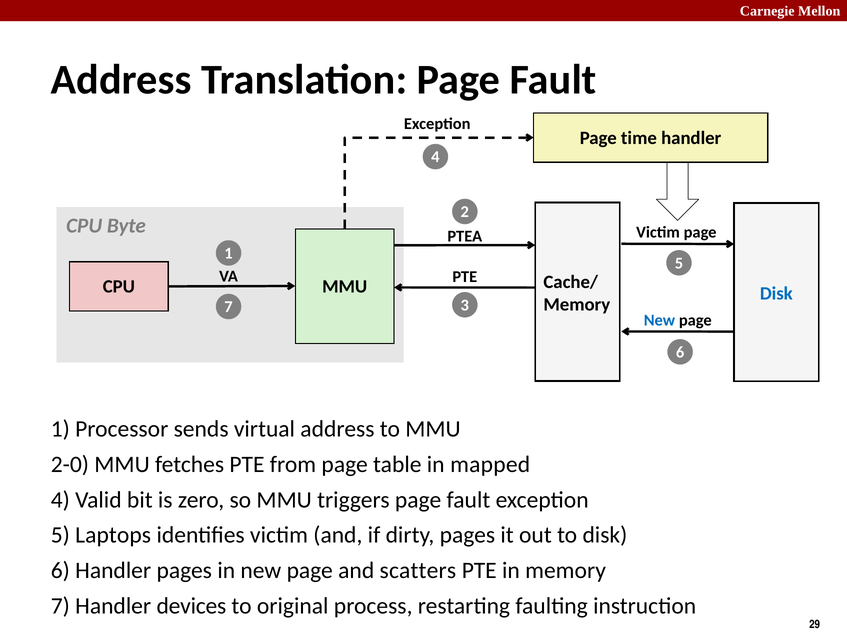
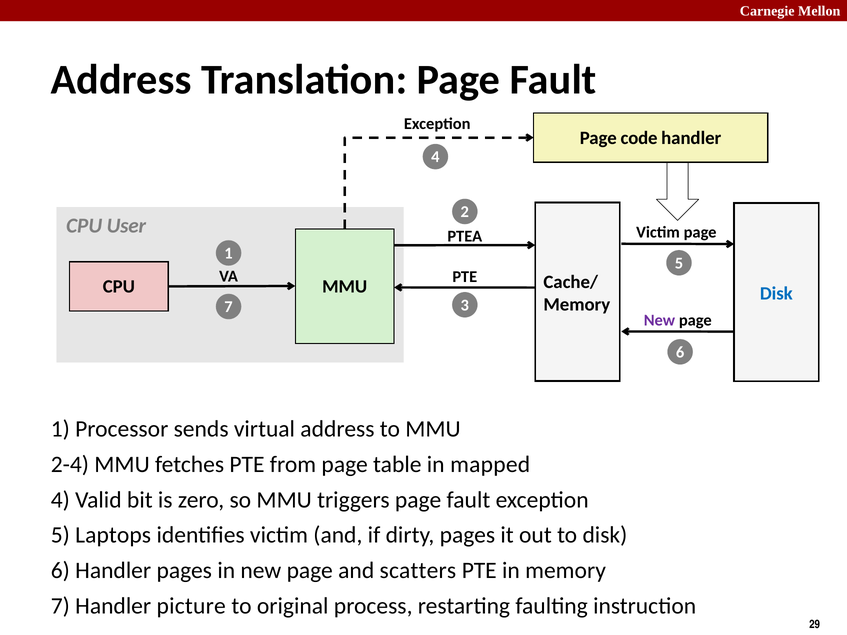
time: time -> code
Byte: Byte -> User
New at (659, 320) colour: blue -> purple
2-0: 2-0 -> 2-4
devices: devices -> picture
